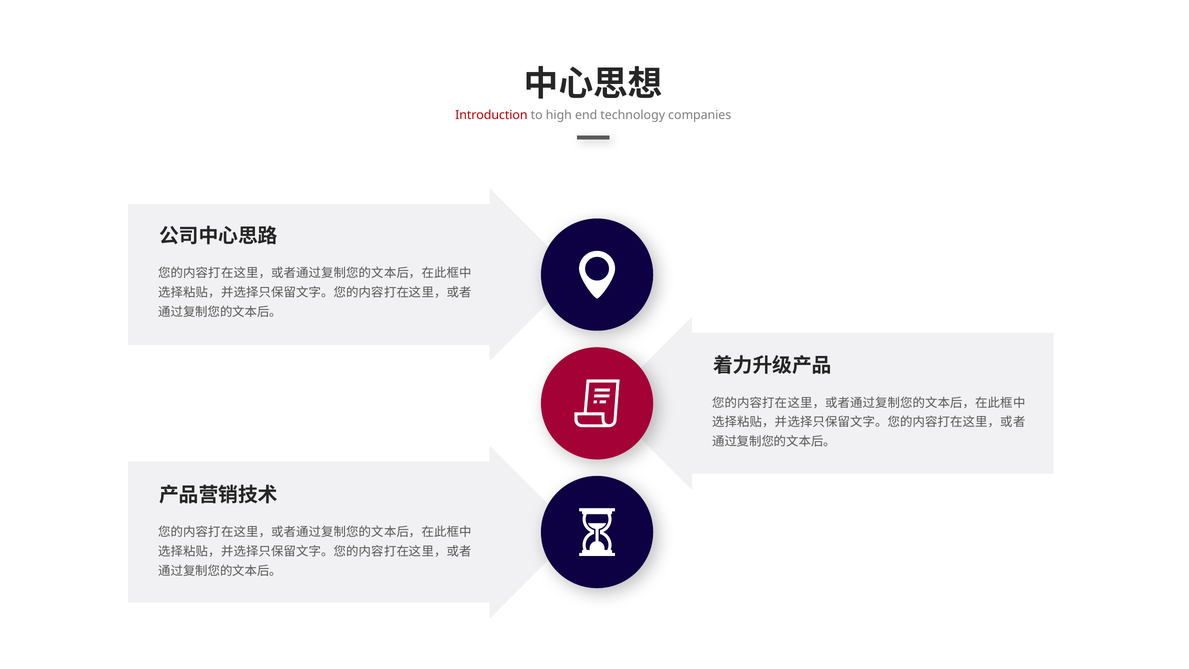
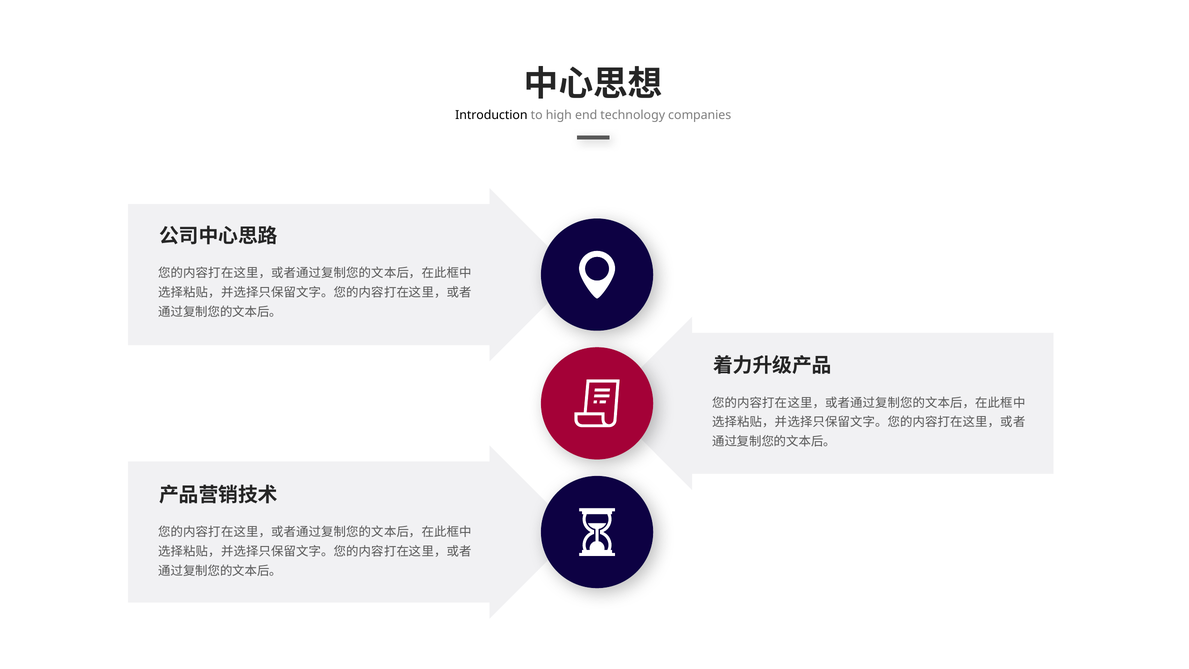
Introduction colour: red -> black
